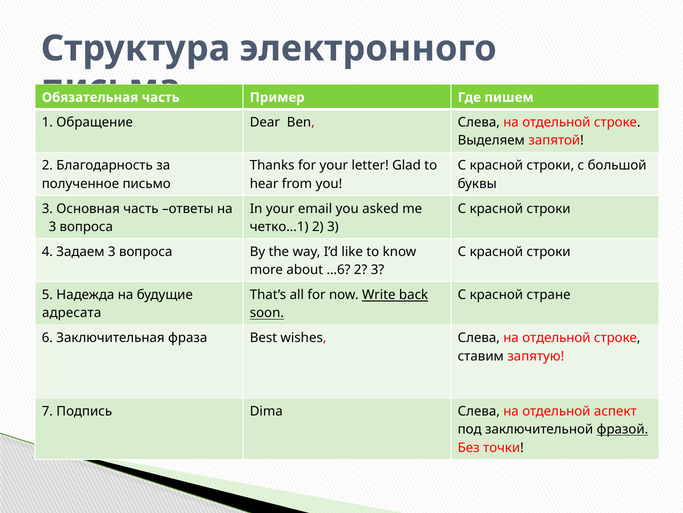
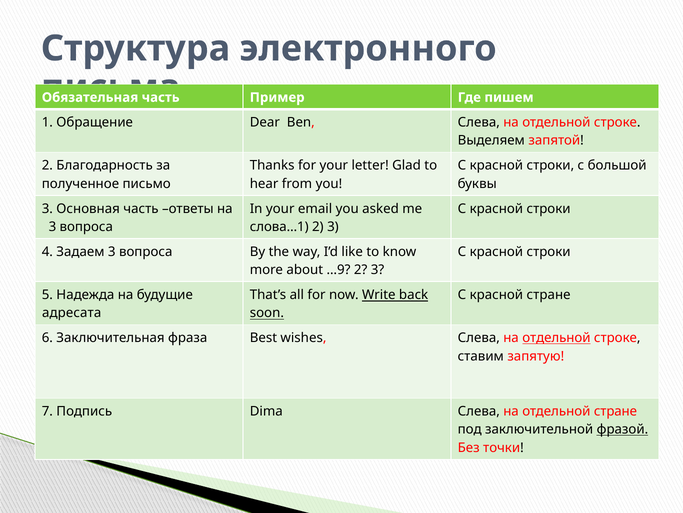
четко…1: четко…1 -> слова…1
…6: …6 -> …9
отдельной at (556, 338) underline: none -> present
отдельной аспект: аспект -> стране
